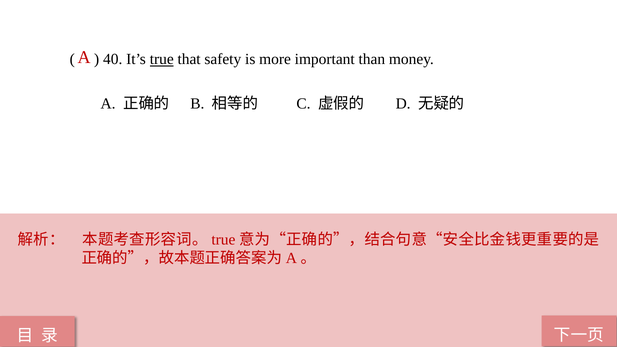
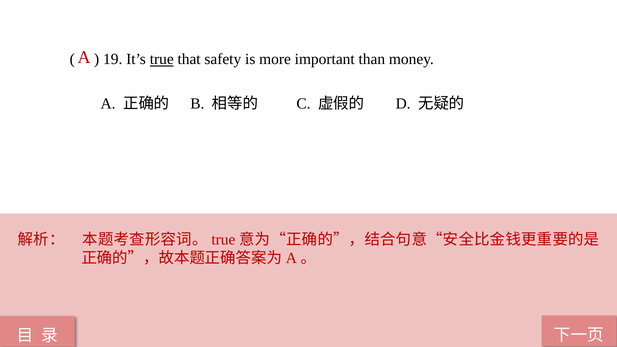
40: 40 -> 19
